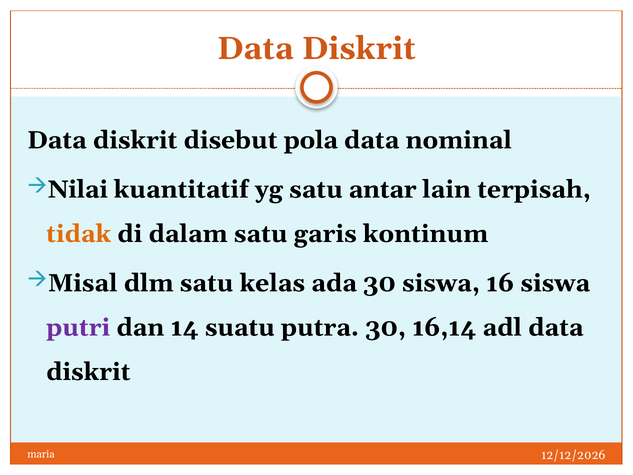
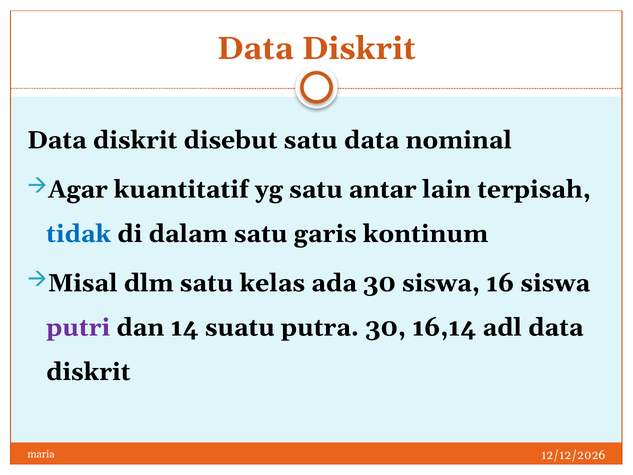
disebut pola: pola -> satu
Nilai: Nilai -> Agar
tidak colour: orange -> blue
